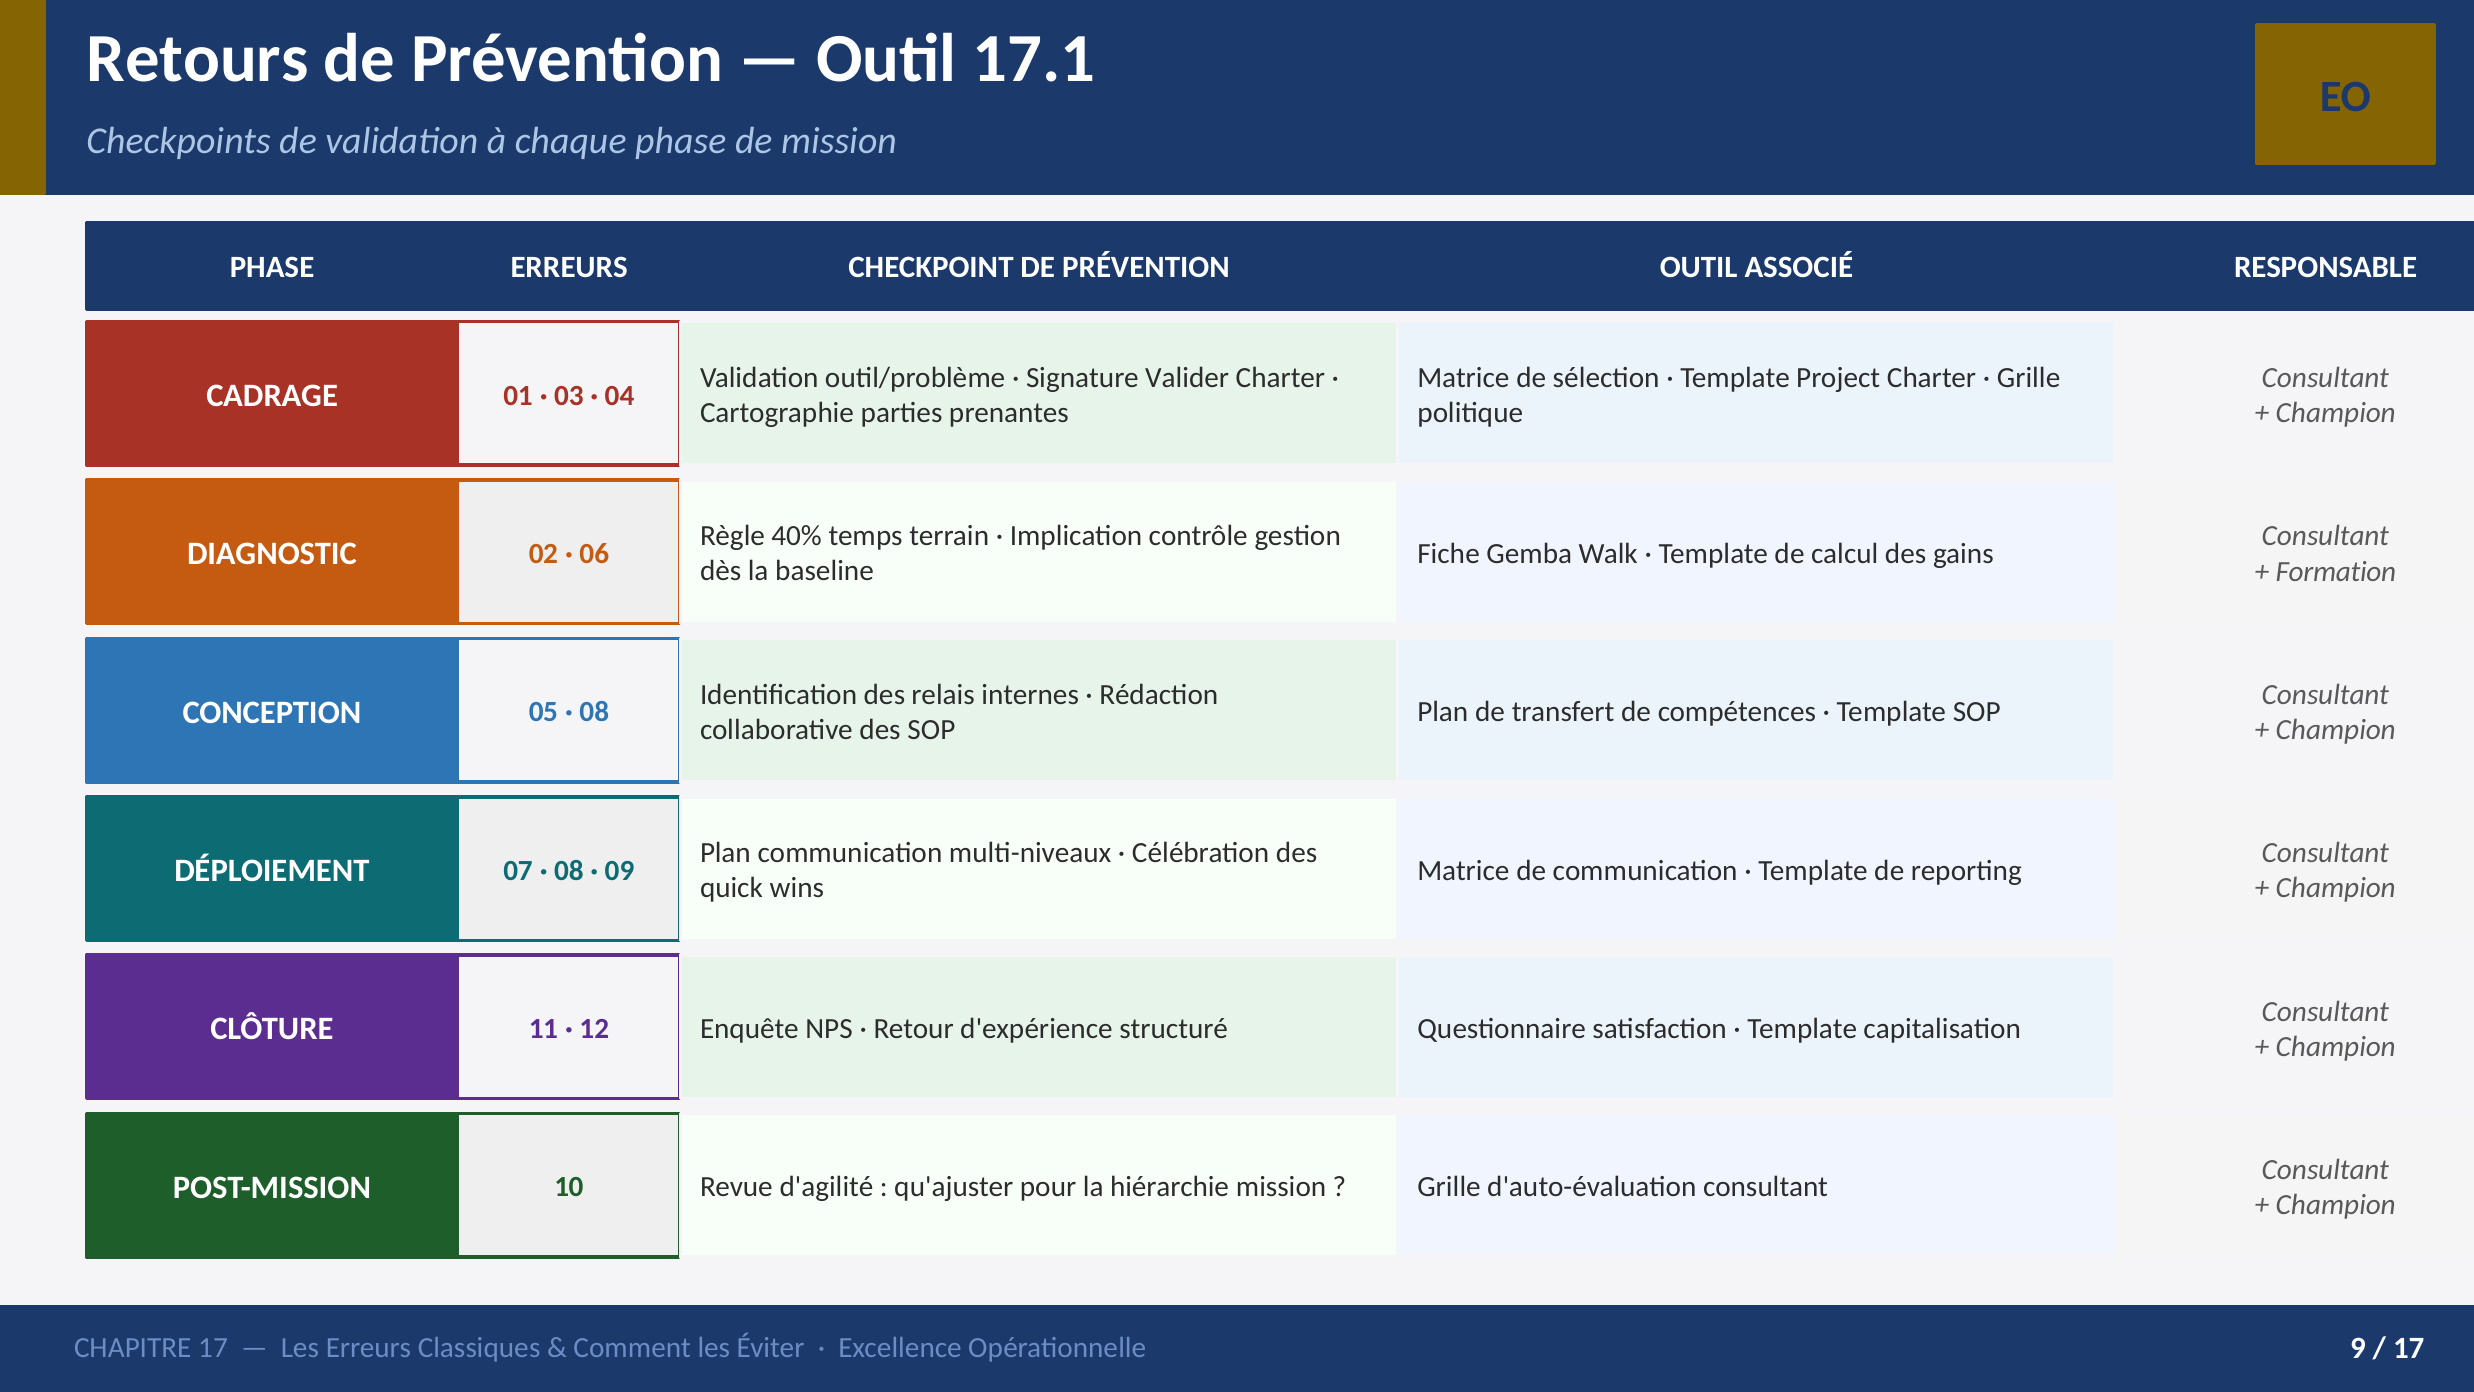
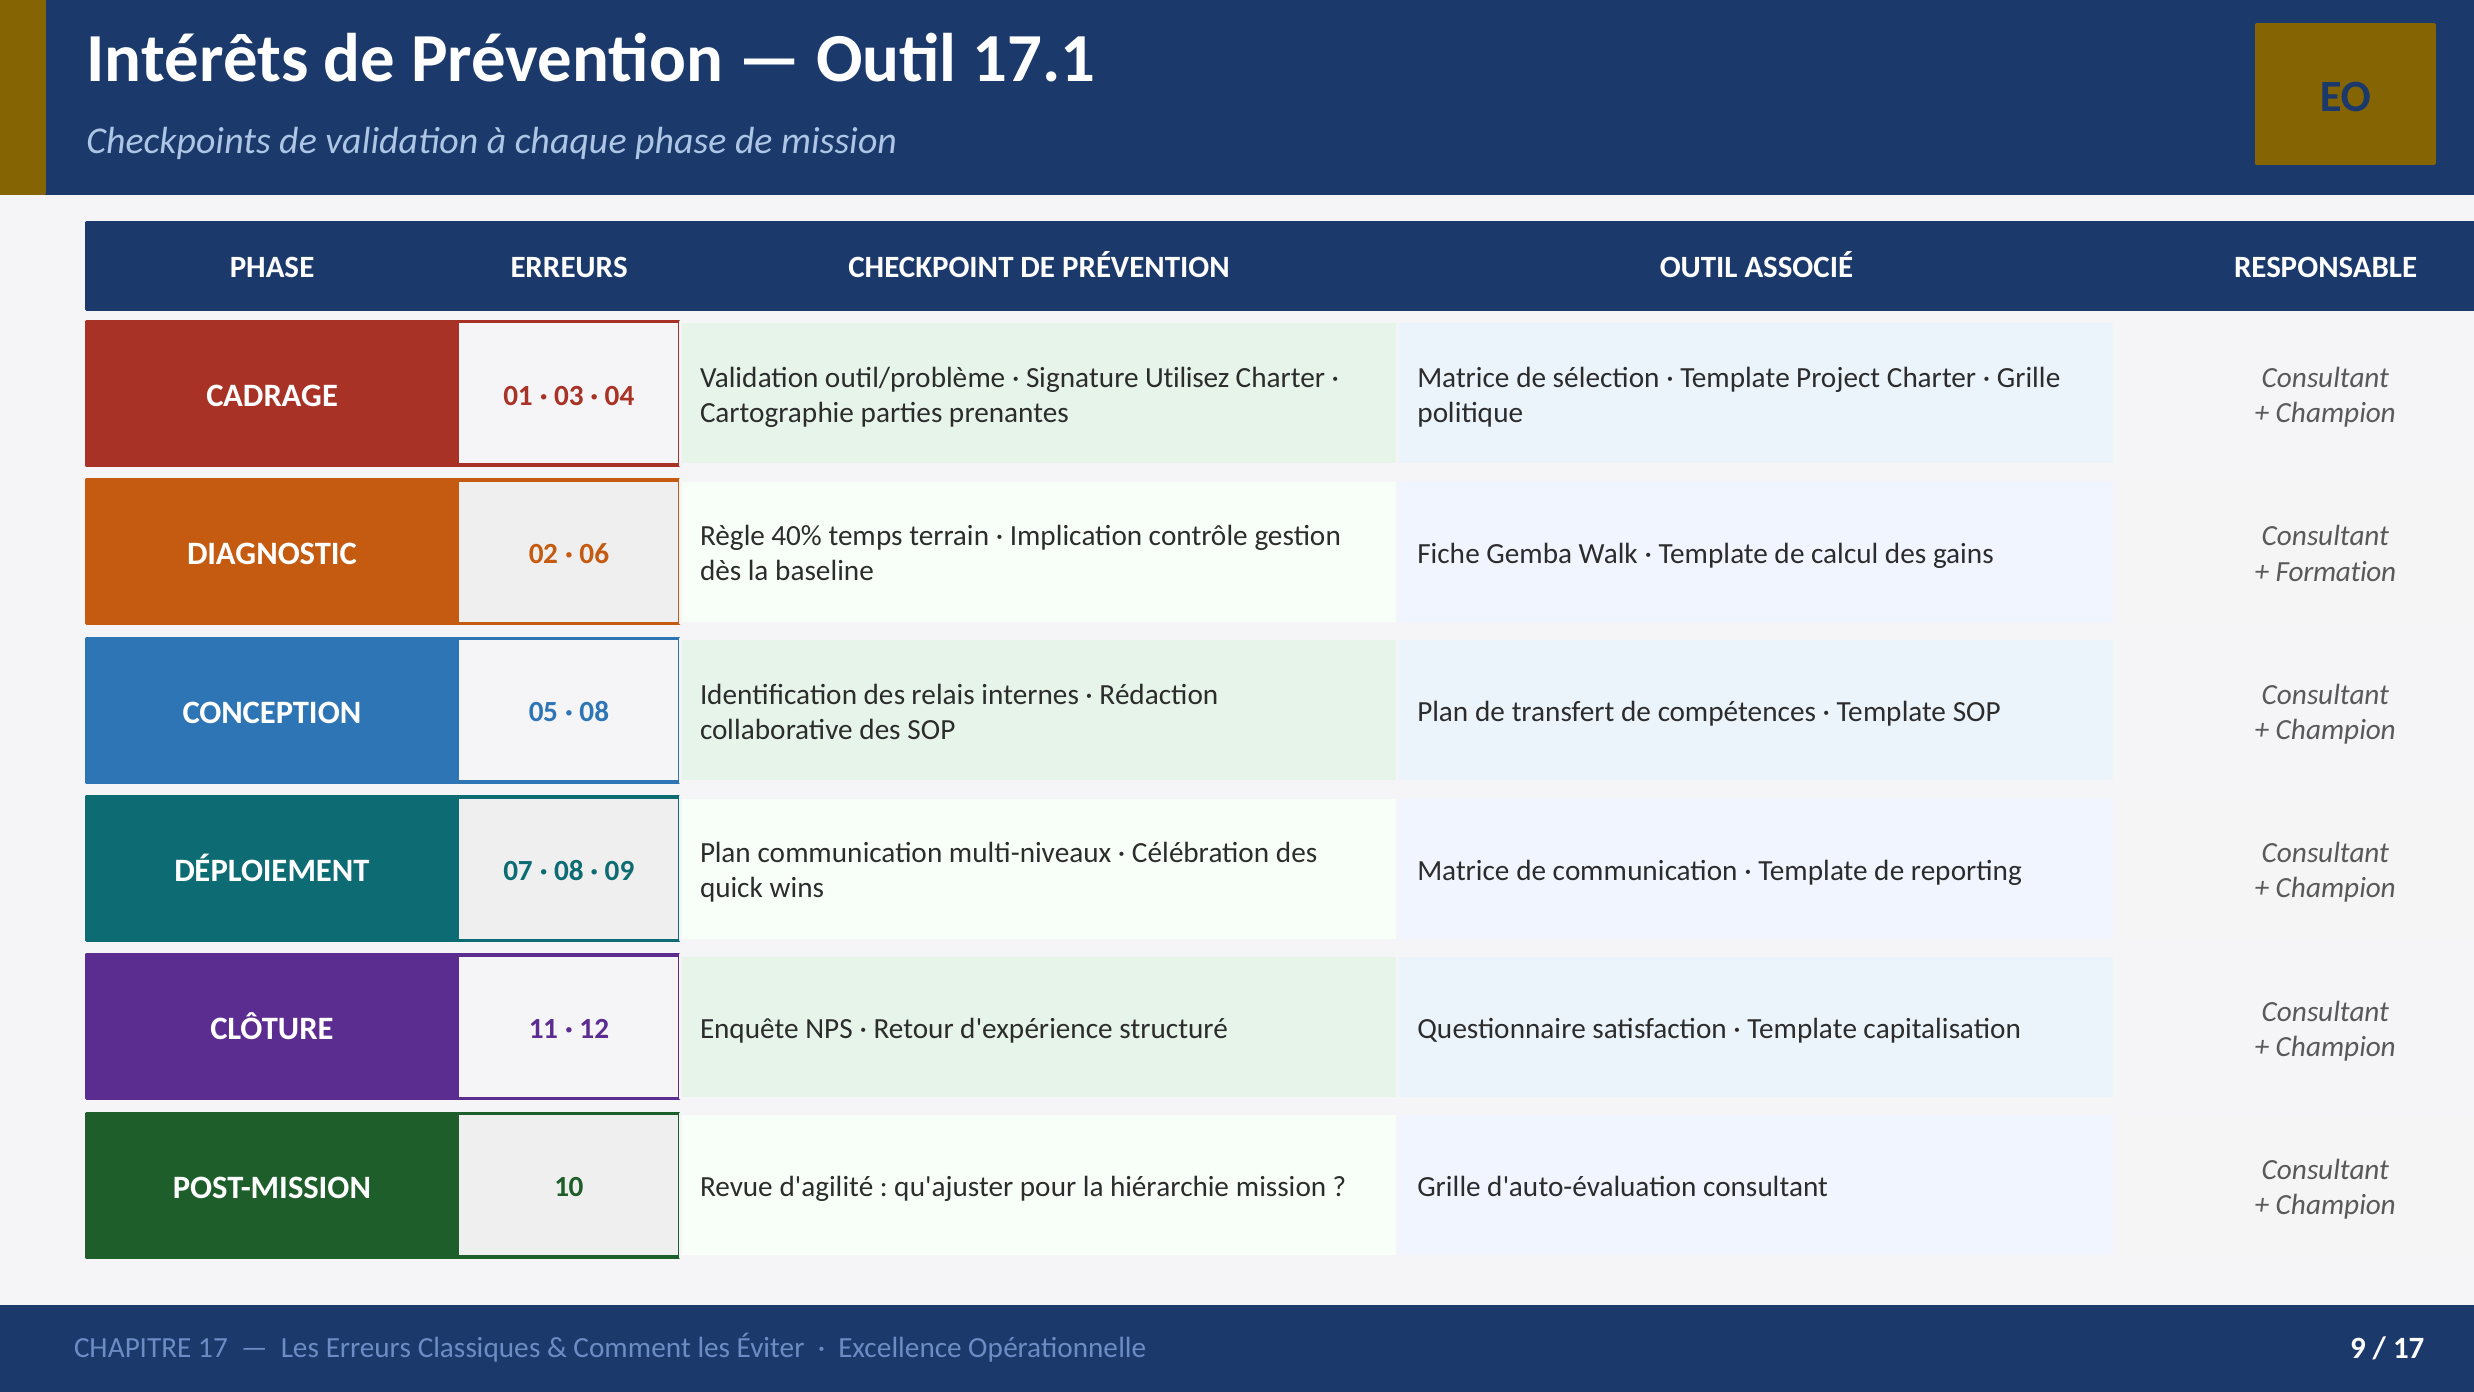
Retours: Retours -> Intérêts
Valider: Valider -> Utilisez
